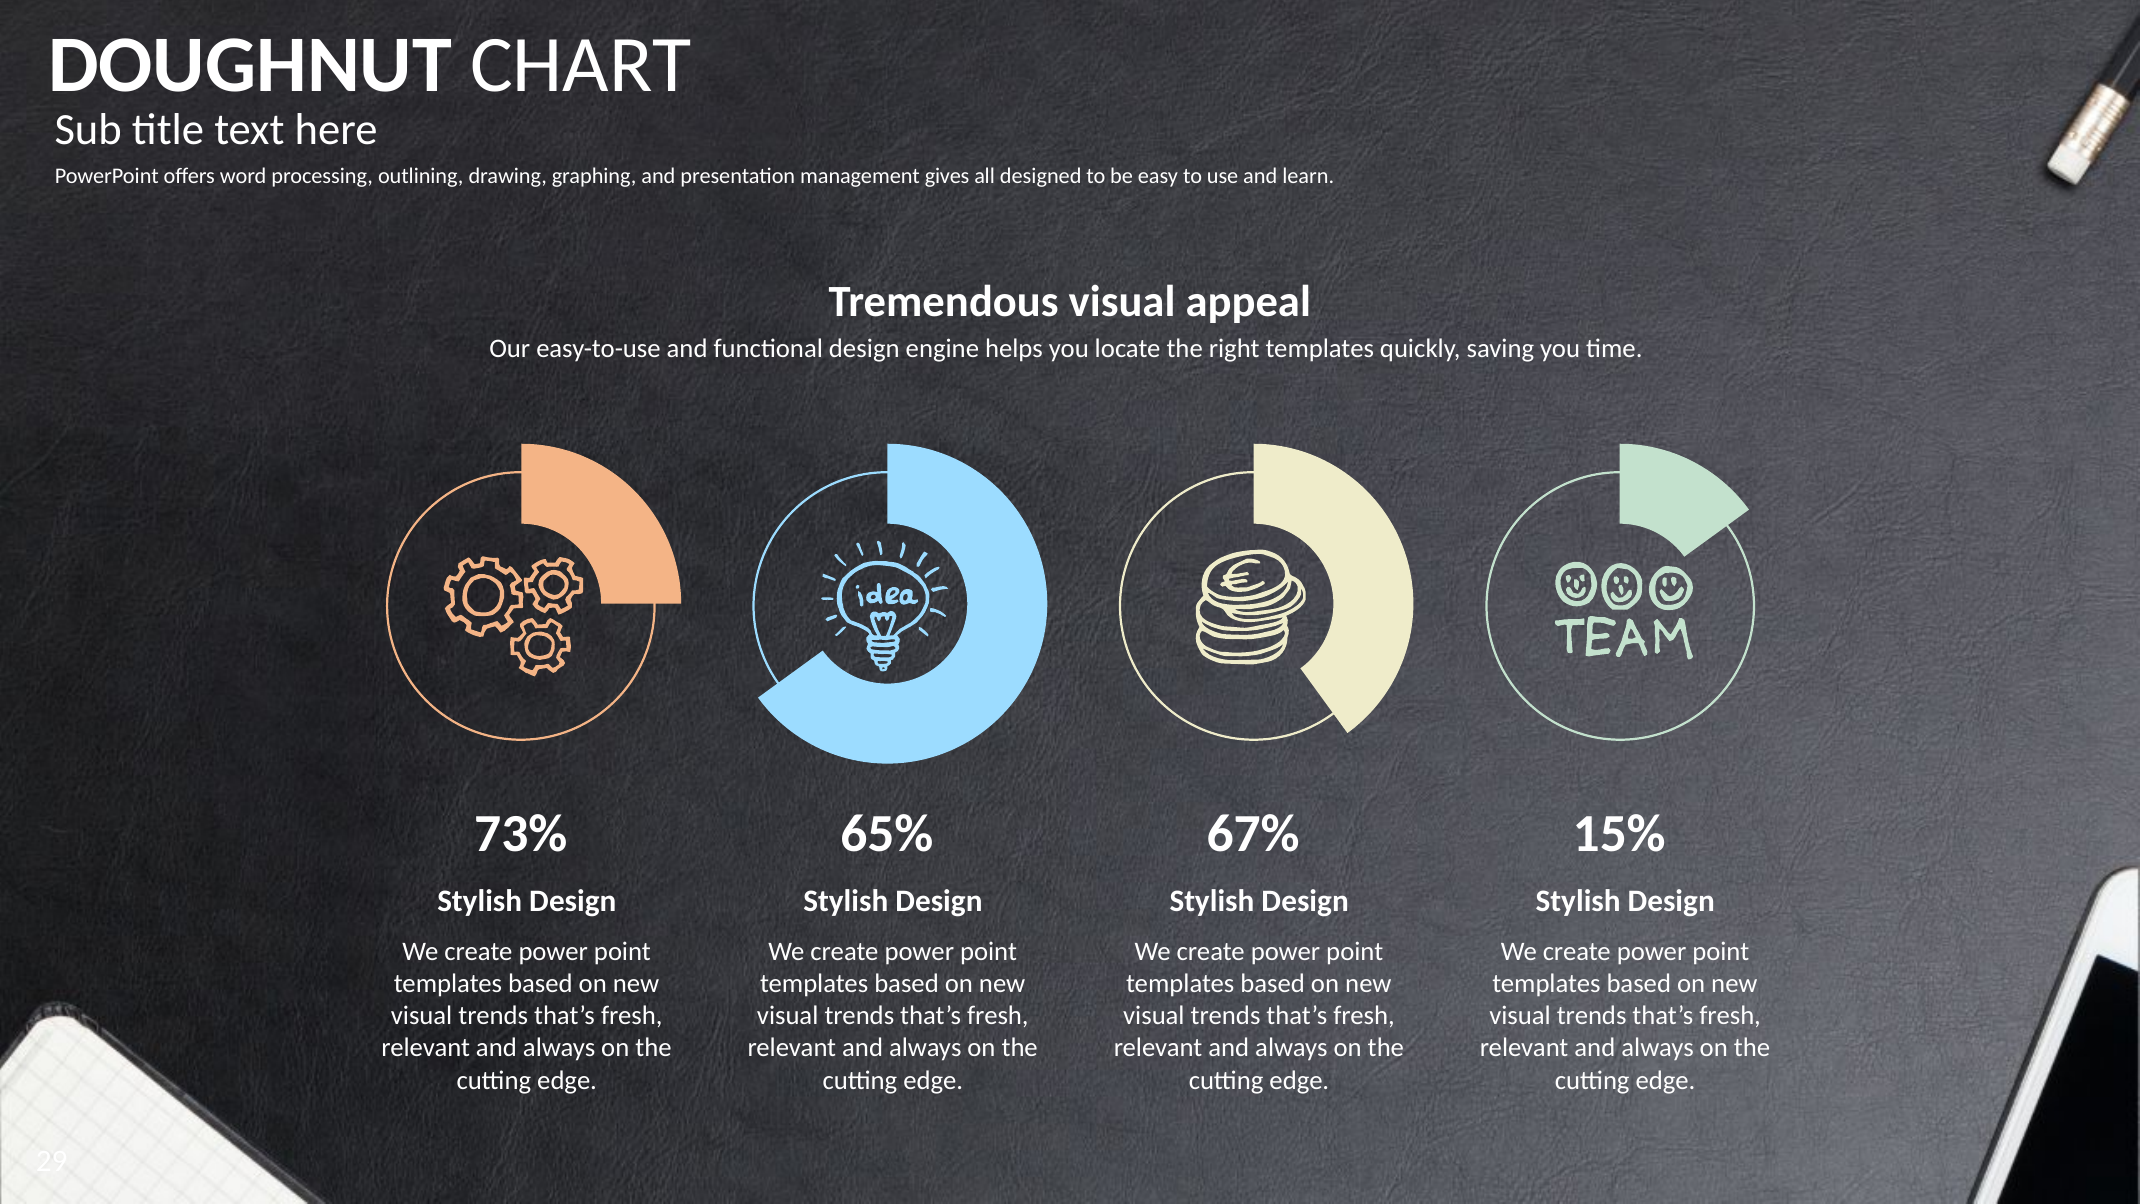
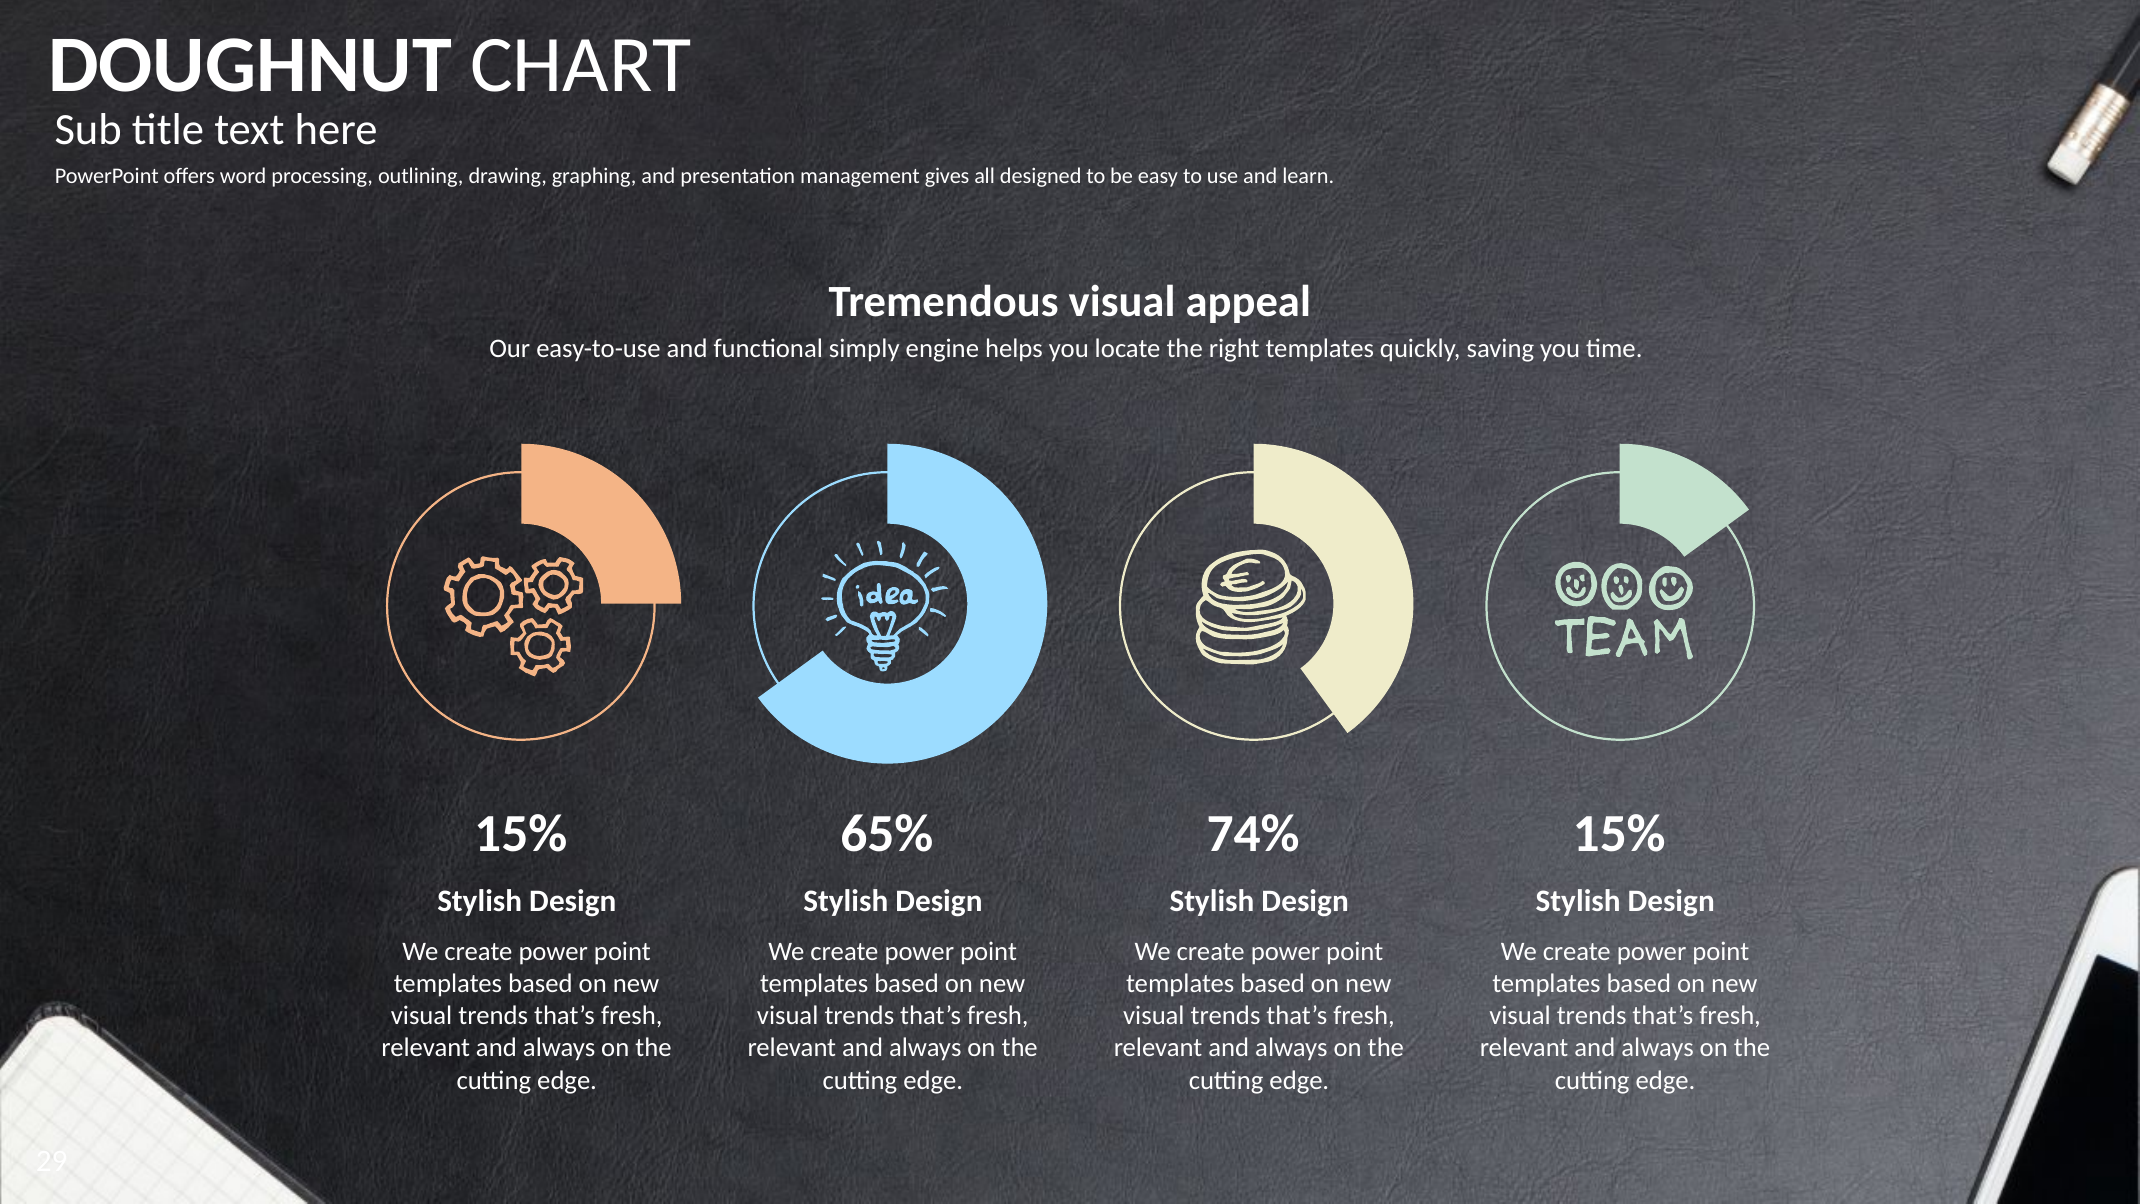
functional design: design -> simply
73% at (521, 834): 73% -> 15%
67%: 67% -> 74%
